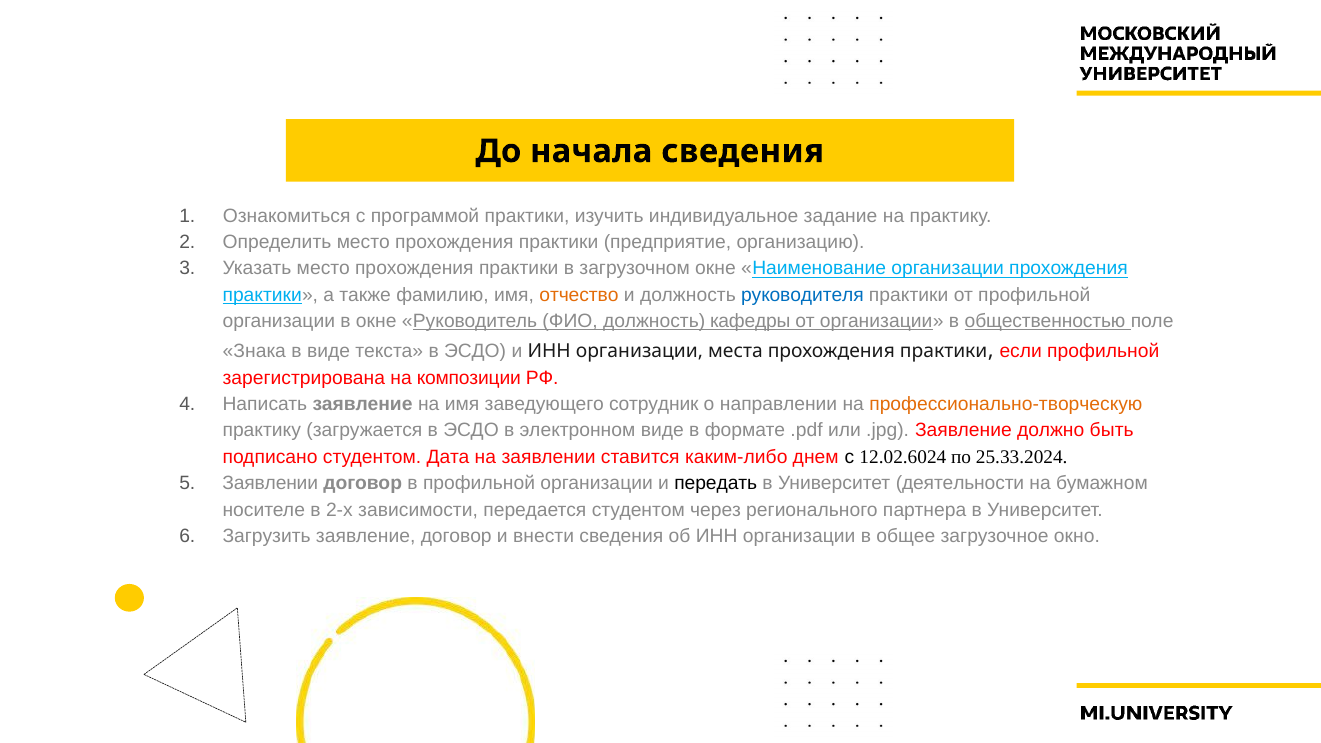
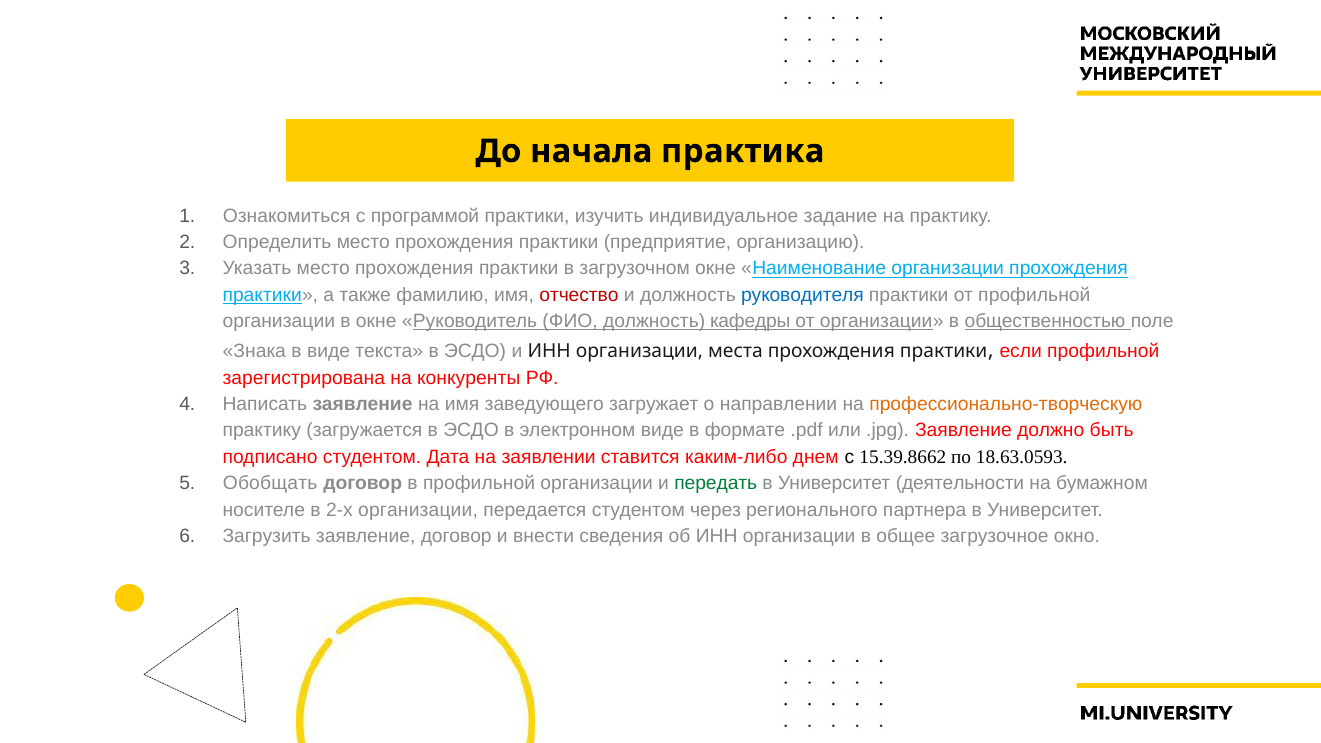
начала сведения: сведения -> практика
отчество colour: orange -> red
композиции: композиции -> конкуренты
сотрудник: сотрудник -> загружает
12.02.6024: 12.02.6024 -> 15.39.8662
25.33.2024: 25.33.2024 -> 18.63.0593
Заявлении at (270, 483): Заявлении -> Обобщать
передать colour: black -> green
2-х зависимости: зависимости -> организации
